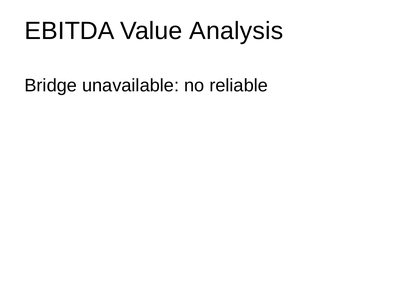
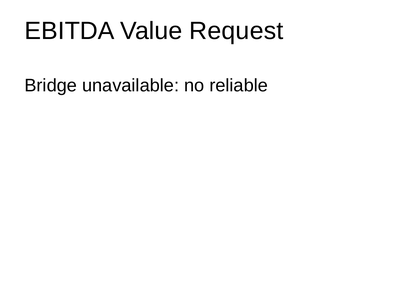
Analysis: Analysis -> Request
